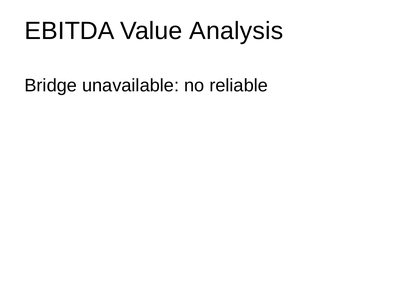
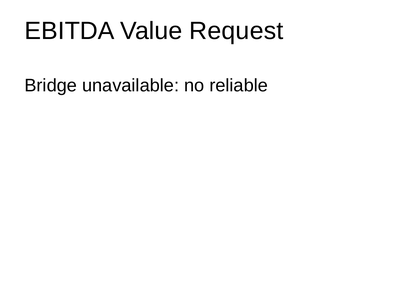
Analysis: Analysis -> Request
